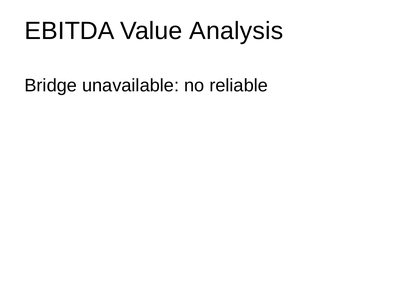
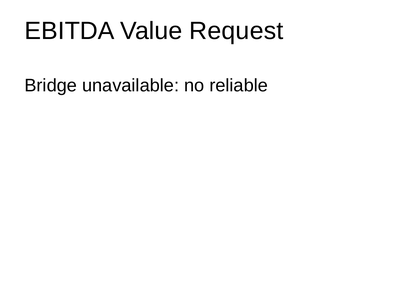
Analysis: Analysis -> Request
